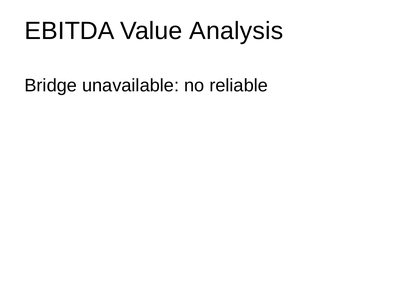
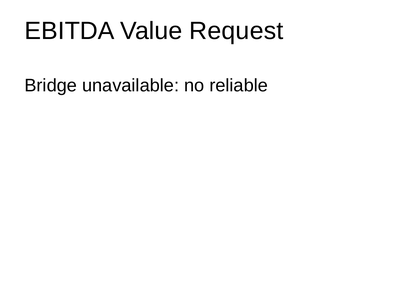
Analysis: Analysis -> Request
